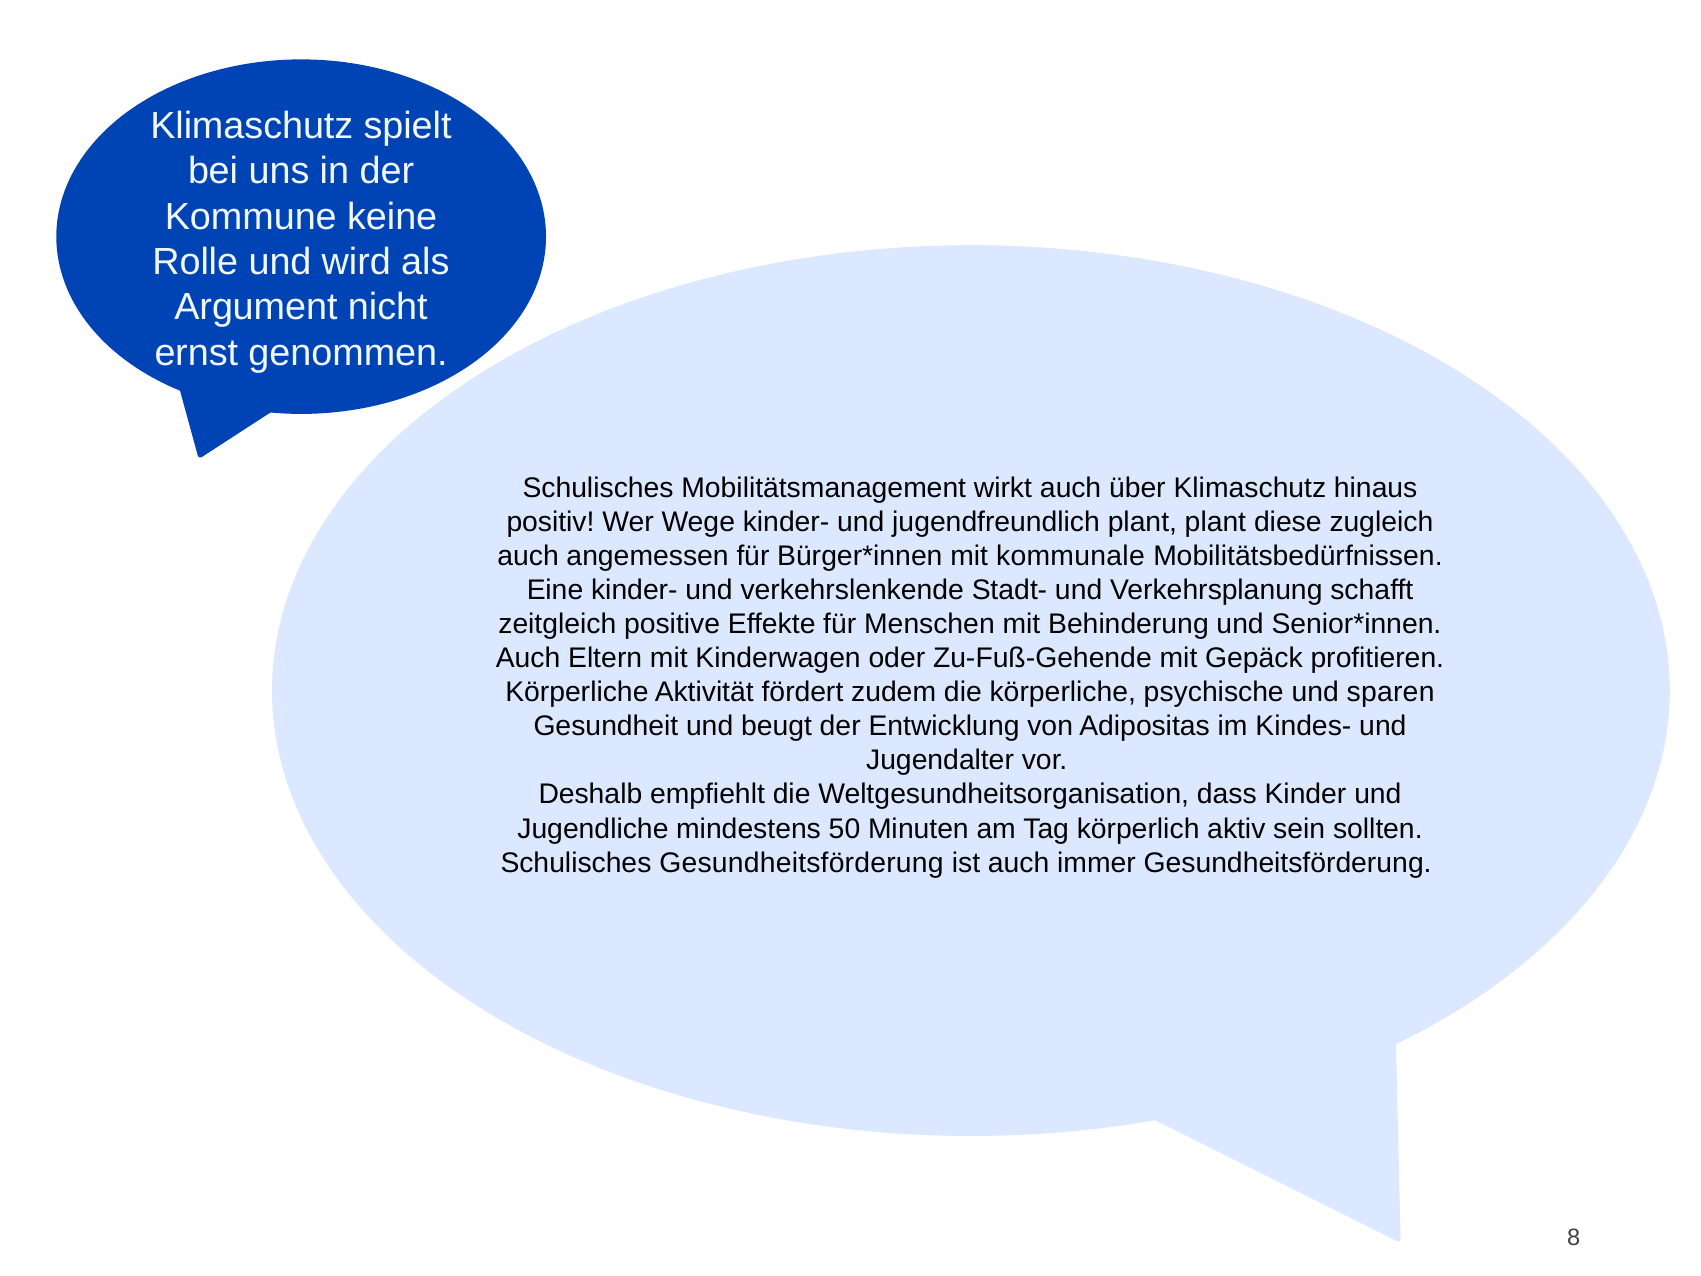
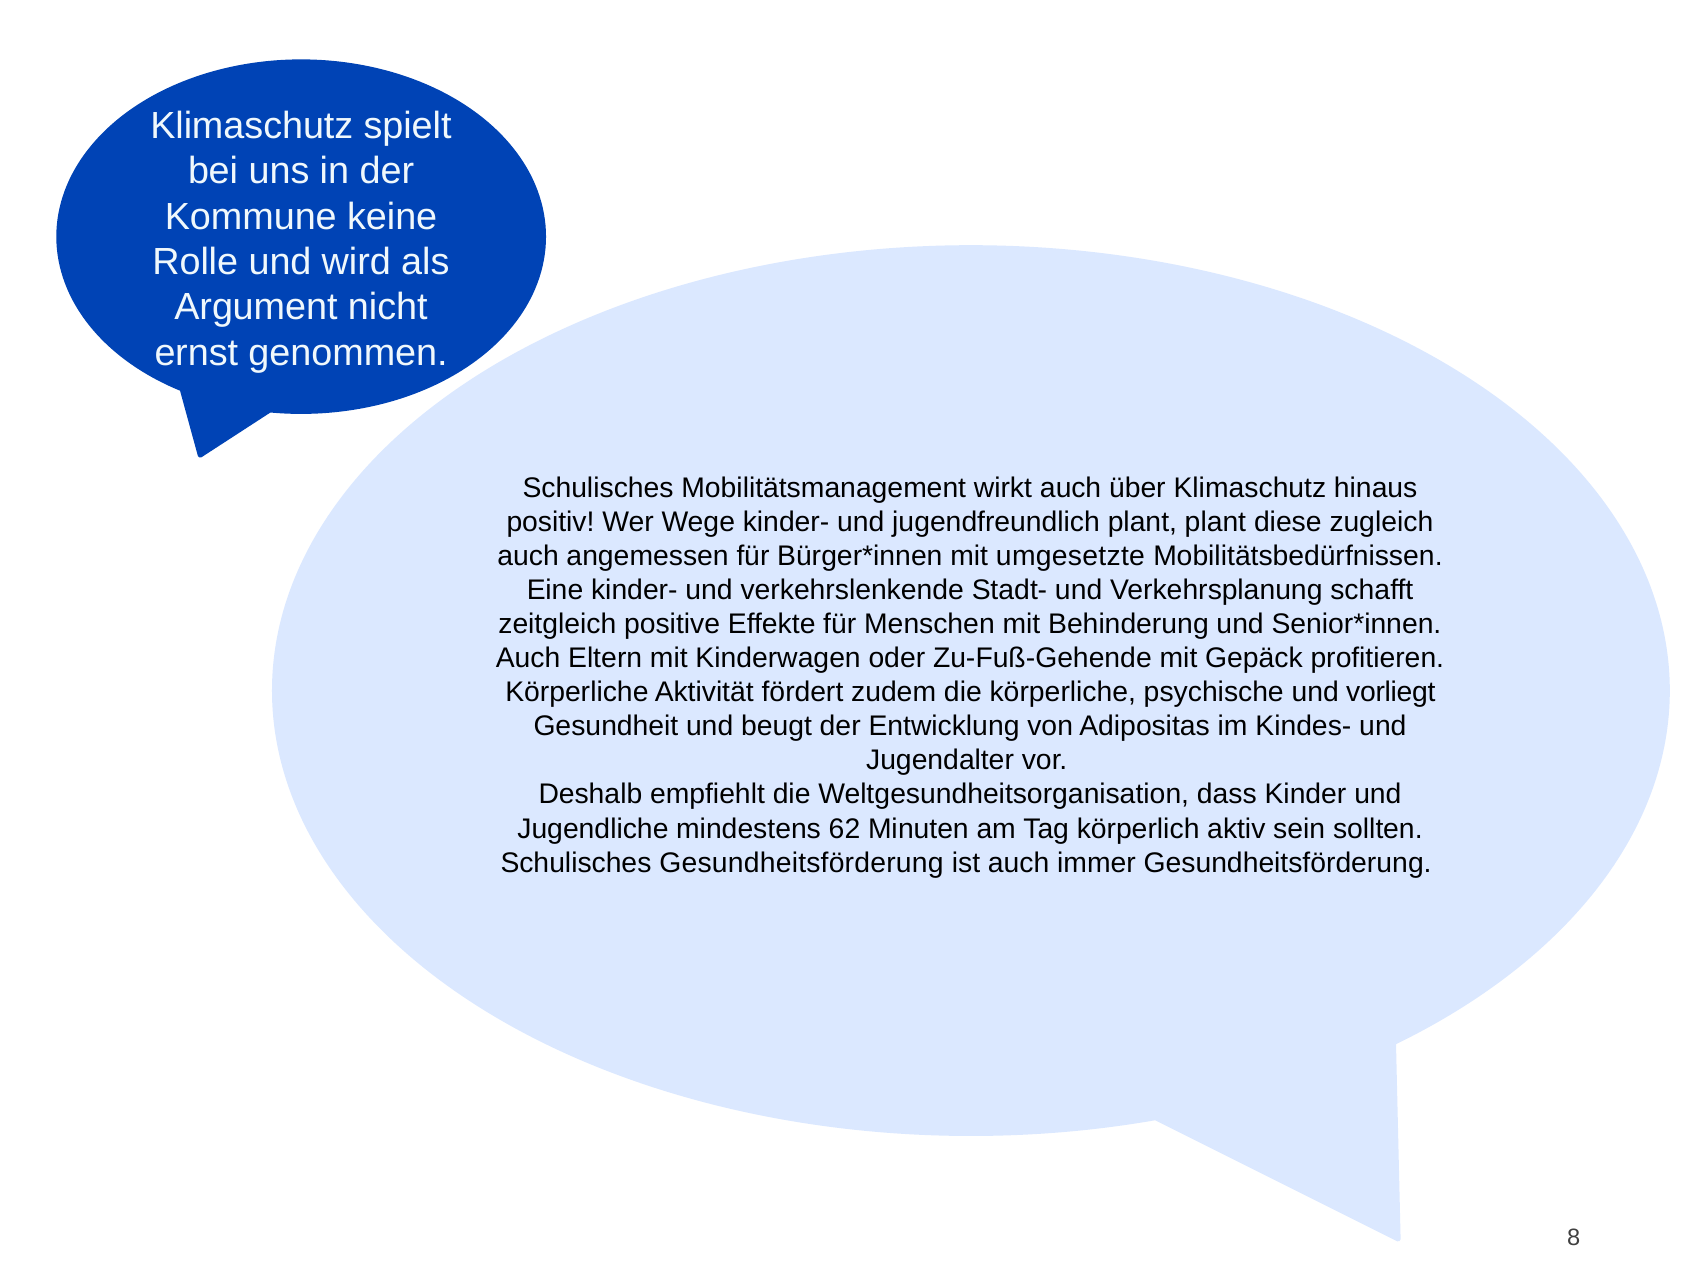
kommunale: kommunale -> umgesetzte
sparen: sparen -> vorliegt
50: 50 -> 62
